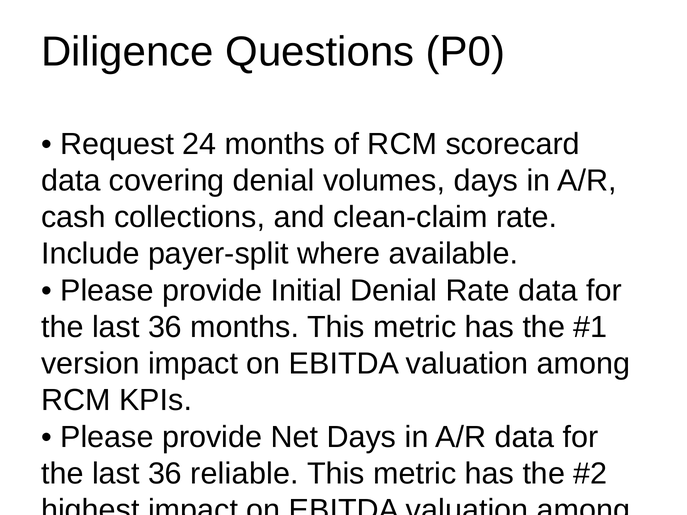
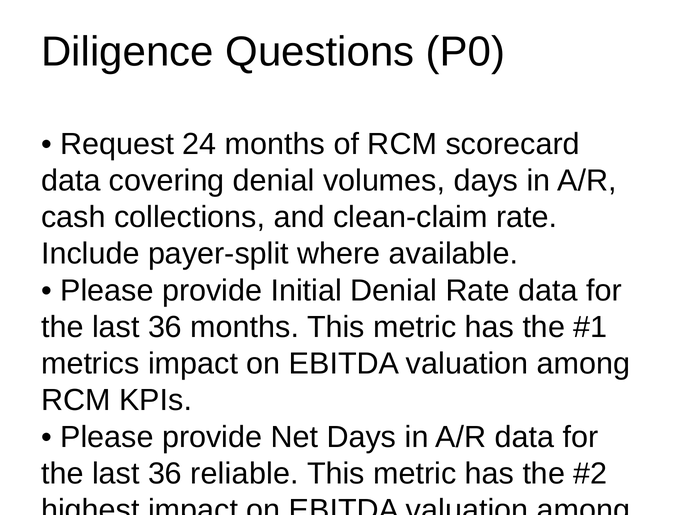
version: version -> metrics
